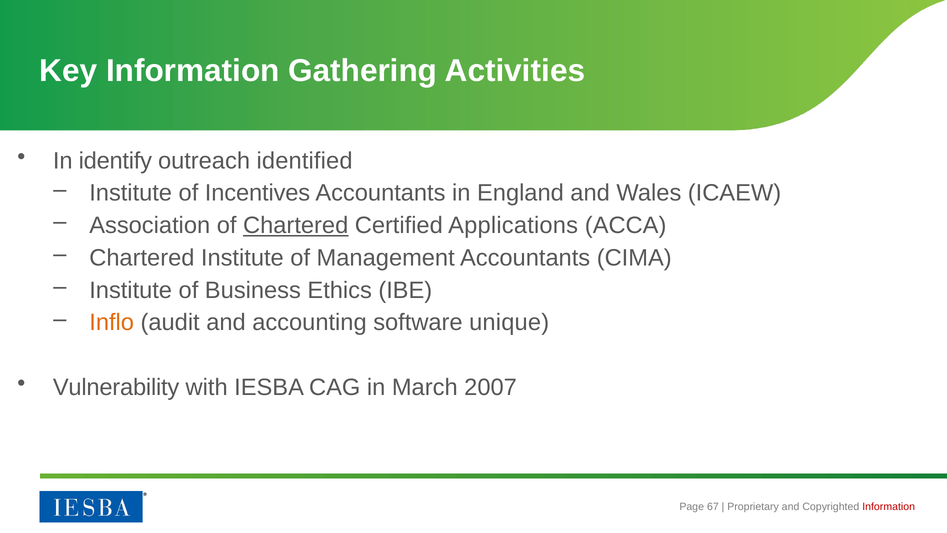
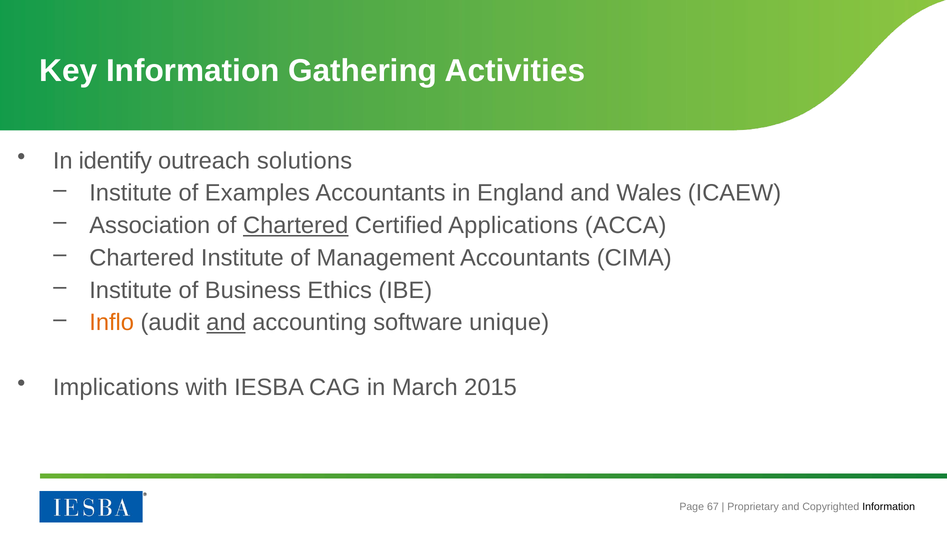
identified: identified -> solutions
Incentives: Incentives -> Examples
and at (226, 322) underline: none -> present
Vulnerability: Vulnerability -> Implications
2007: 2007 -> 2015
Information at (889, 507) colour: red -> black
